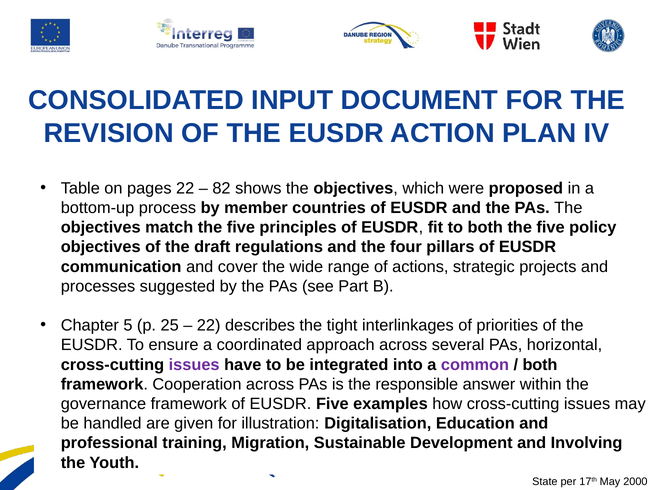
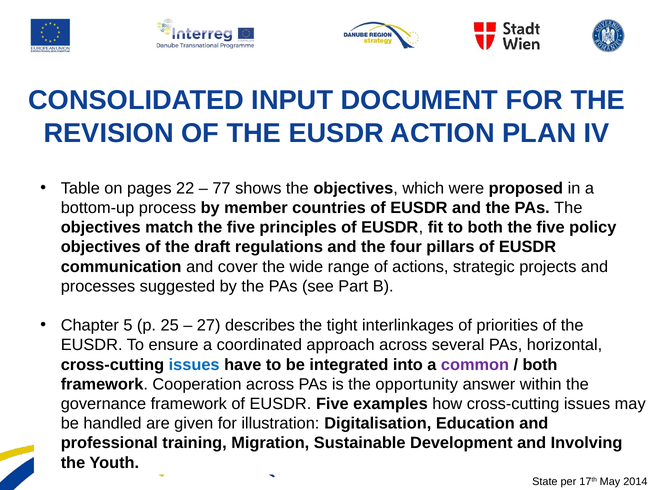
82: 82 -> 77
22 at (209, 326): 22 -> 27
issues at (194, 365) colour: purple -> blue
responsible: responsible -> opportunity
2000: 2000 -> 2014
